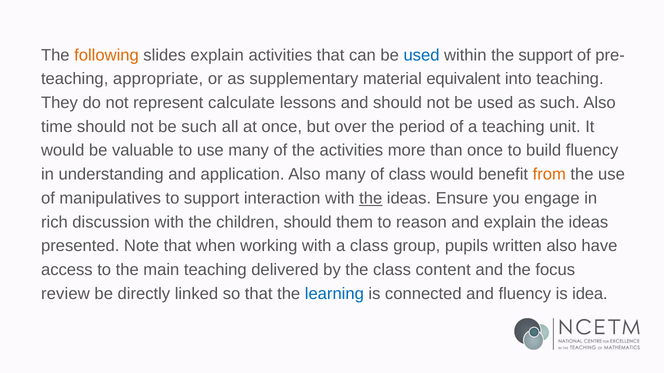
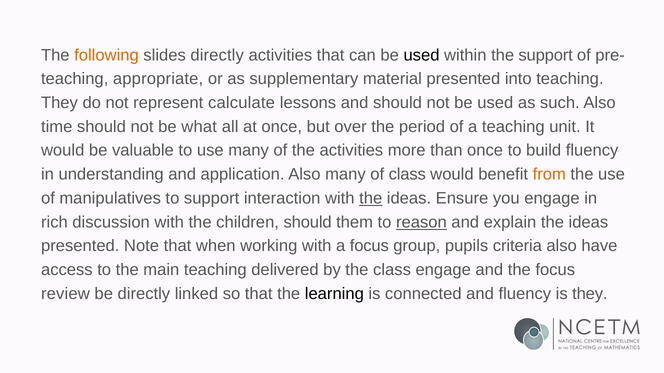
slides explain: explain -> directly
used at (422, 55) colour: blue -> black
material equivalent: equivalent -> presented
be such: such -> what
reason underline: none -> present
a class: class -> focus
written: written -> criteria
class content: content -> engage
learning colour: blue -> black
is idea: idea -> they
